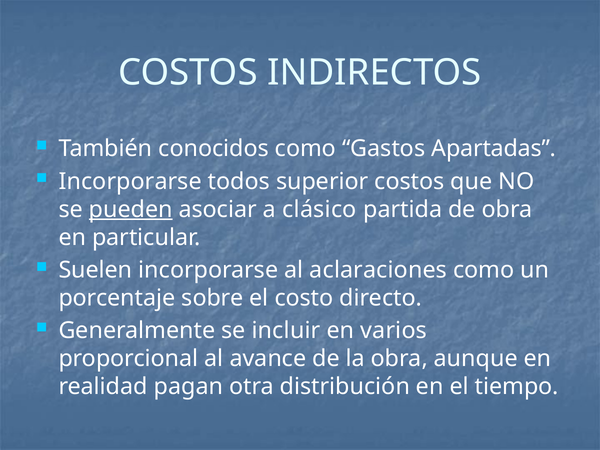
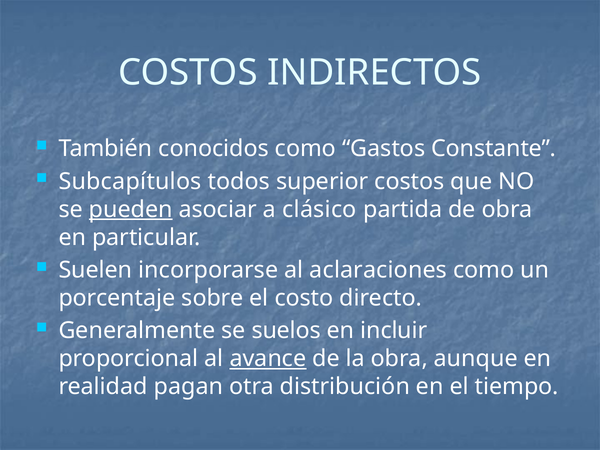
Apartadas: Apartadas -> Constante
Incorporarse at (130, 181): Incorporarse -> Subcapítulos
incluir: incluir -> suelos
varios: varios -> incluir
avance underline: none -> present
